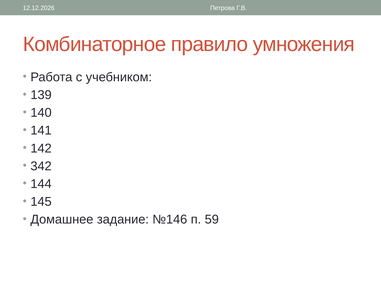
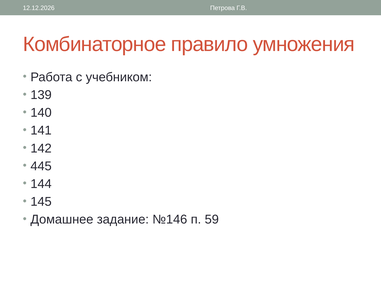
342: 342 -> 445
